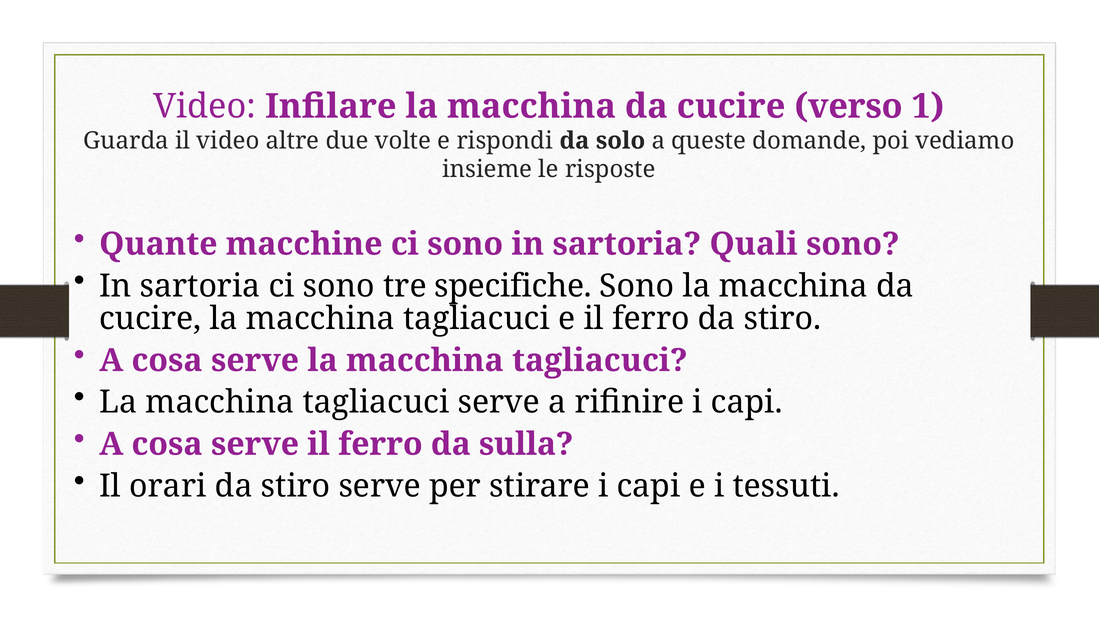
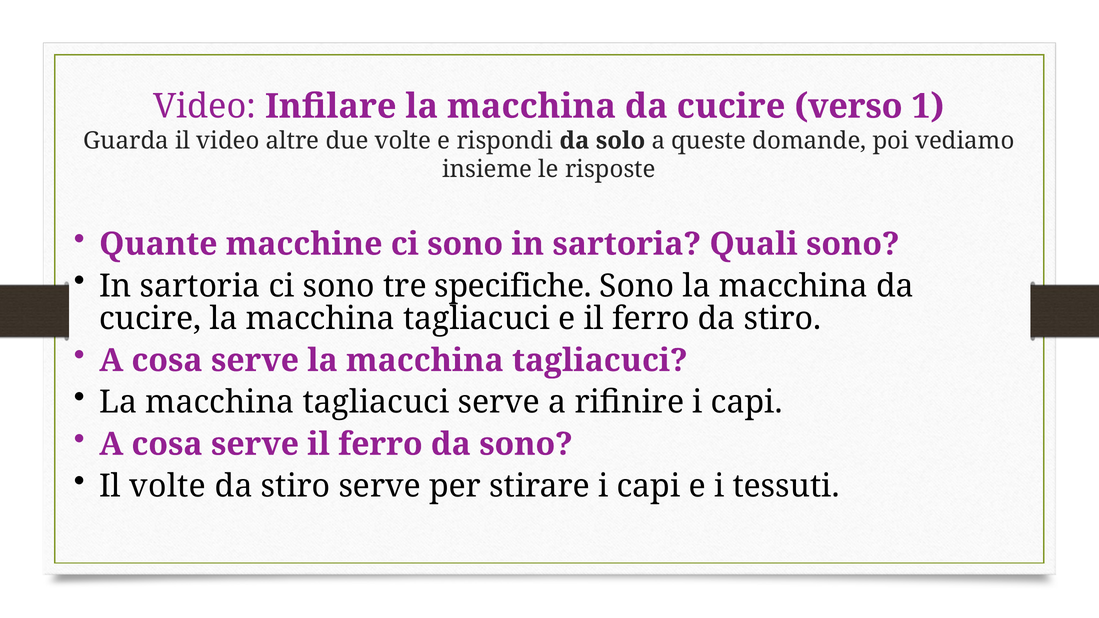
da sulla: sulla -> sono
Il orari: orari -> volte
